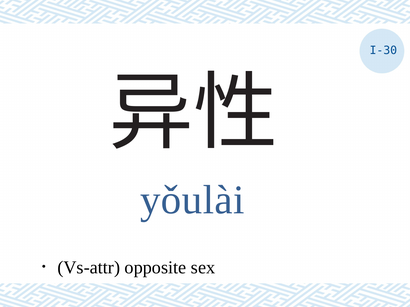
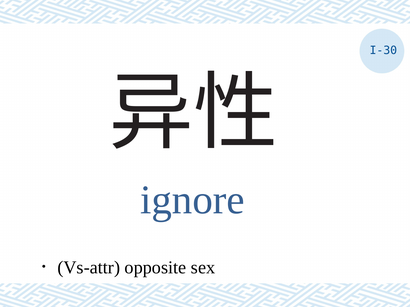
yǒulài: yǒulài -> ignore
